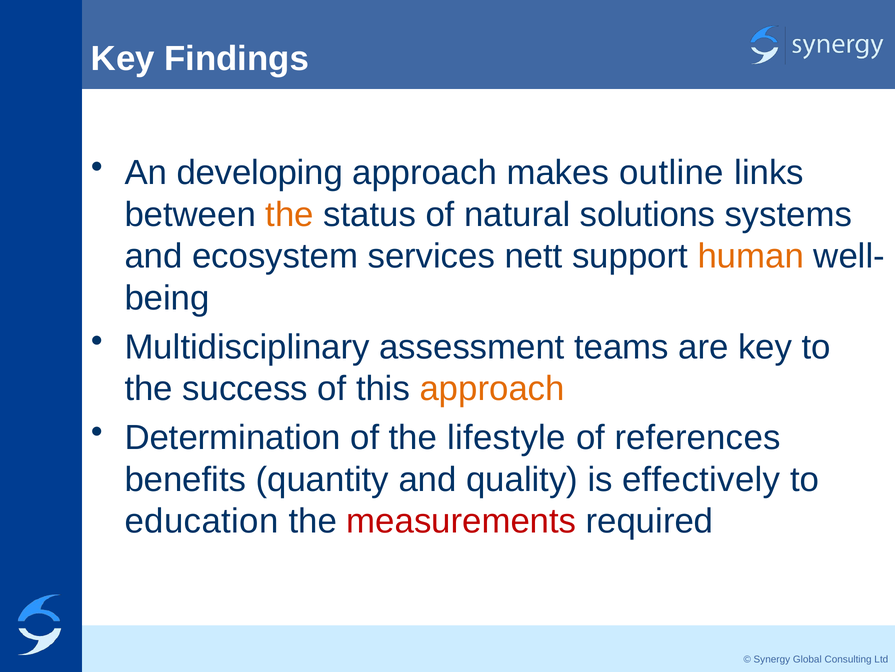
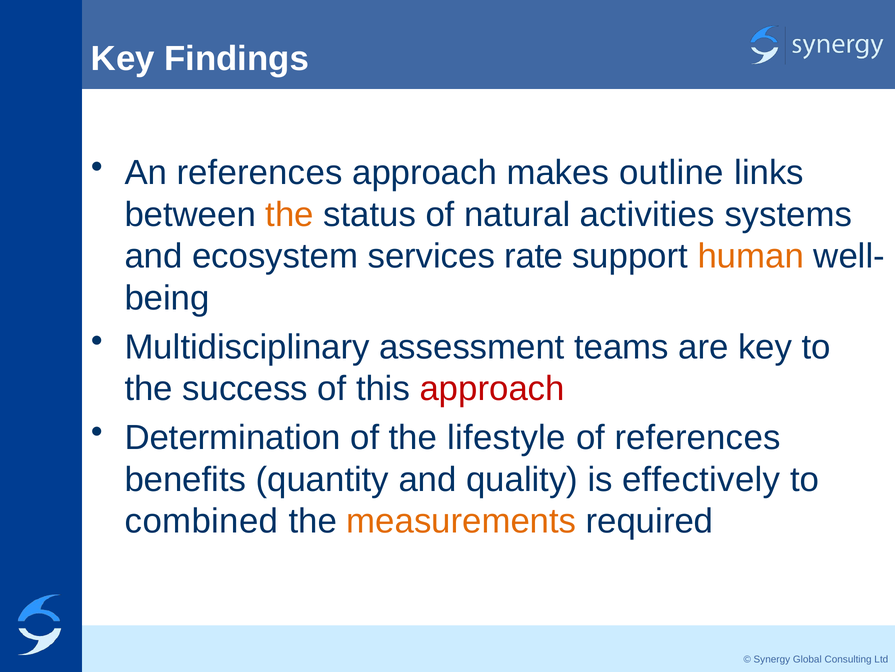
An developing: developing -> references
solutions: solutions -> activities
nett: nett -> rate
approach at (492, 389) colour: orange -> red
education: education -> combined
measurements colour: red -> orange
